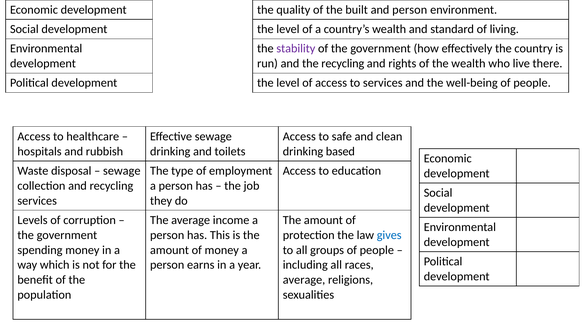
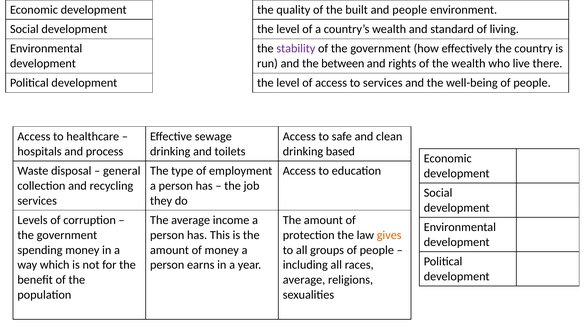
and person: person -> people
the recycling: recycling -> between
rubbish: rubbish -> process
sewage at (122, 171): sewage -> general
gives colour: blue -> orange
